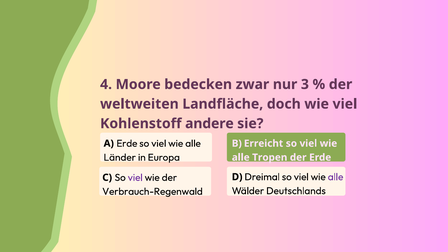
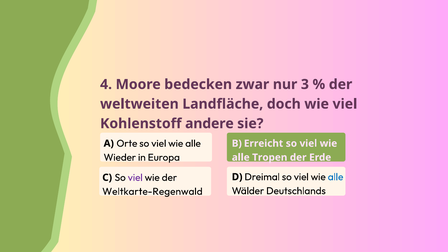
A Erde: Erde -> Orte
Länder: Länder -> Wieder
alle at (336, 177) colour: purple -> blue
Verbrauch-Regenwald: Verbrauch-Regenwald -> Weltkarte-Regenwald
